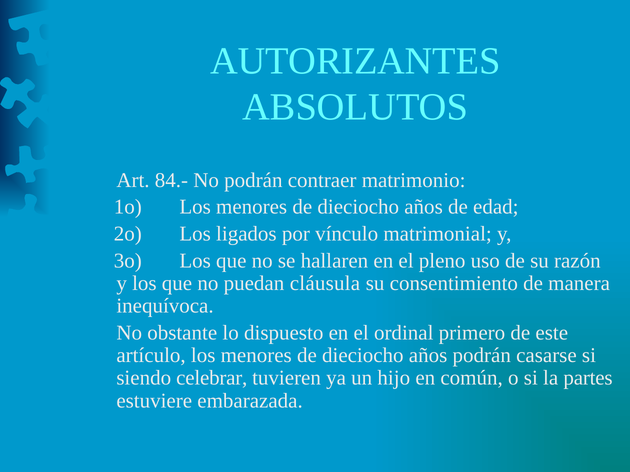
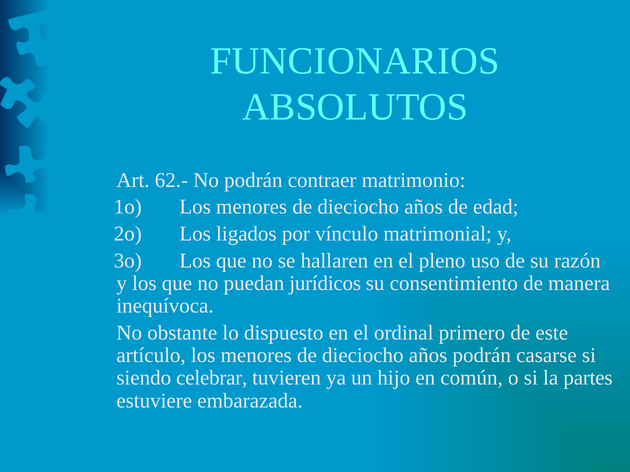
AUTORIZANTES: AUTORIZANTES -> FUNCIONARIOS
84.-: 84.- -> 62.-
cláusula: cláusula -> jurídicos
